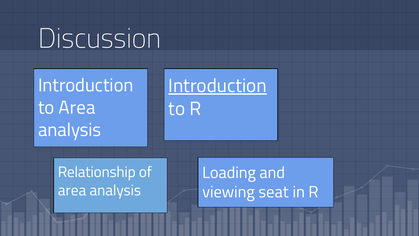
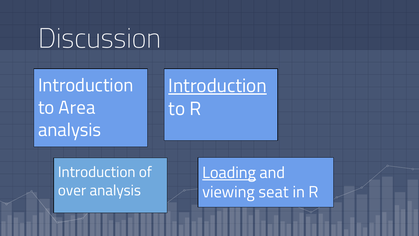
Relationship at (97, 172): Relationship -> Introduction
Loading underline: none -> present
area at (72, 190): area -> over
